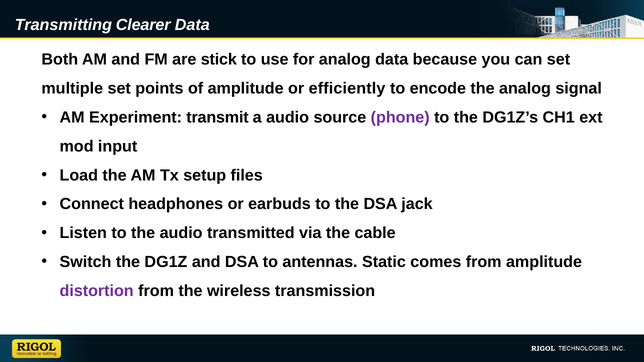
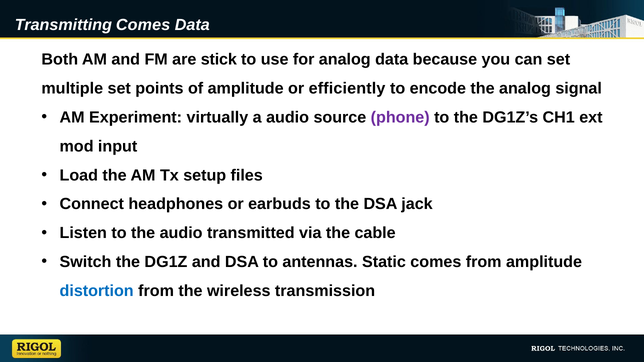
Transmitting Clearer: Clearer -> Comes
transmit: transmit -> virtually
distortion colour: purple -> blue
